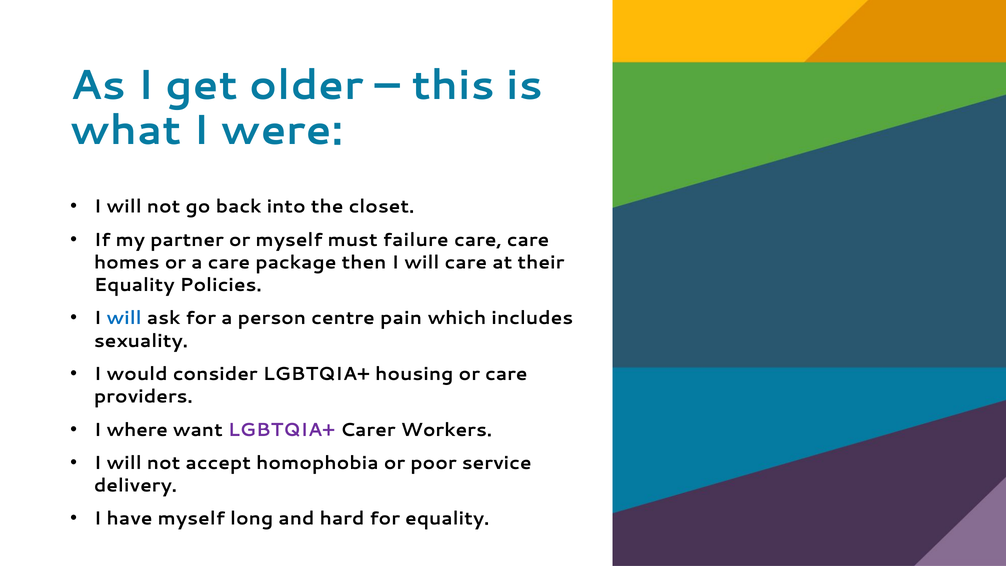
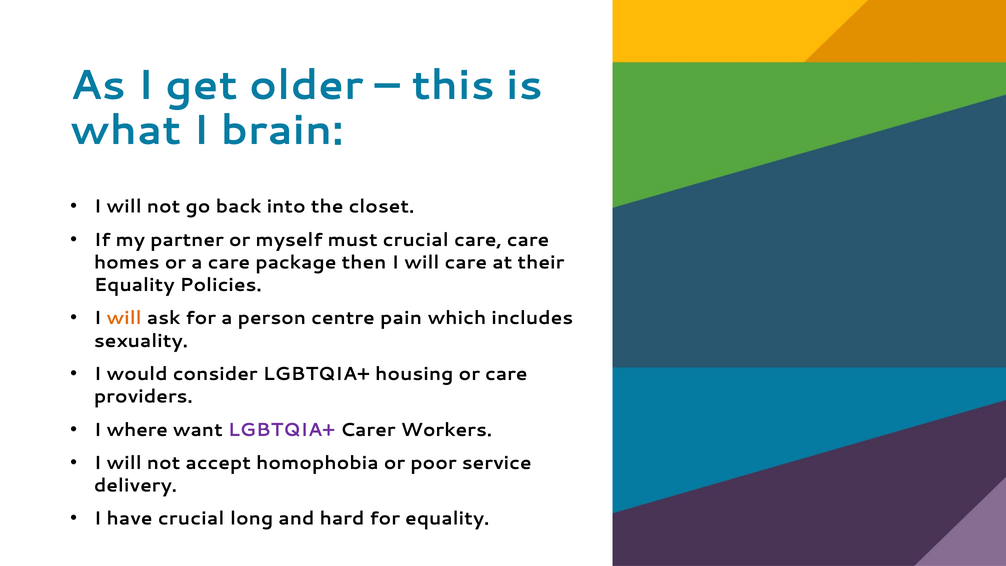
were: were -> brain
must failure: failure -> crucial
will at (124, 318) colour: blue -> orange
have myself: myself -> crucial
